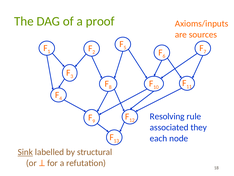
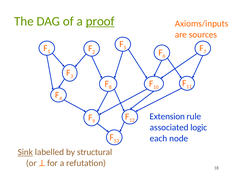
proof underline: none -> present
Resolving: Resolving -> Extension
they: they -> logic
